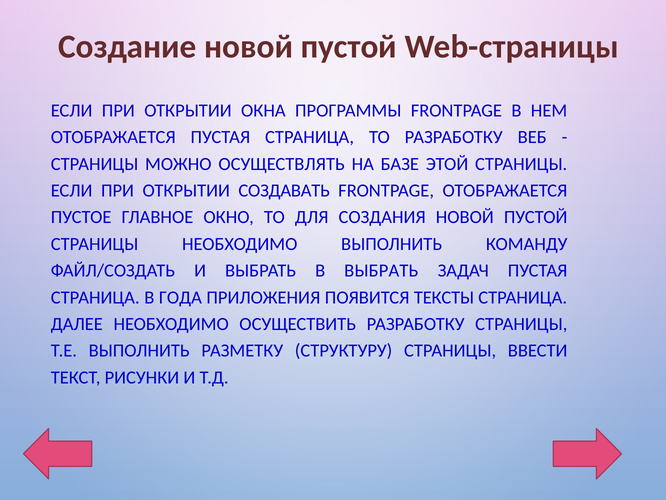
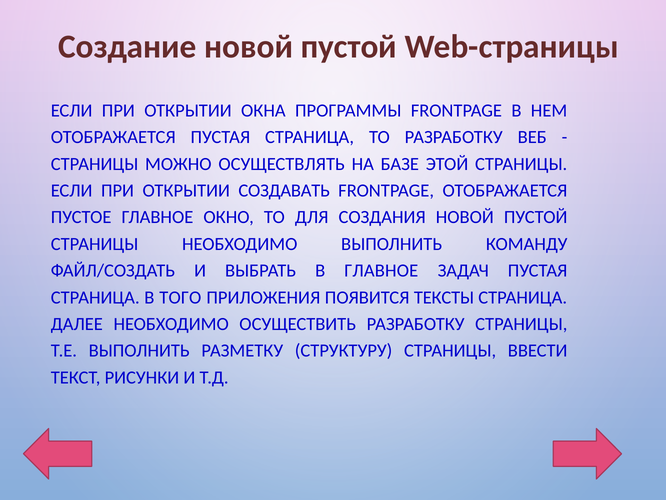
В ВЫБРАТЬ: ВЫБРАТЬ -> ГЛАВНОЕ
ГОДА: ГОДА -> ТОГО
